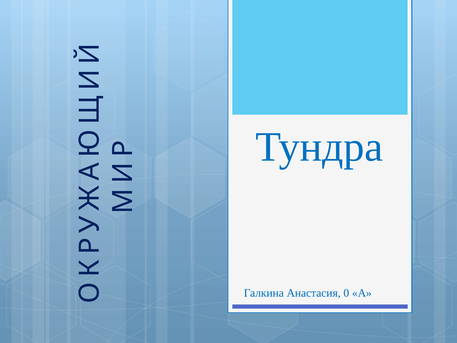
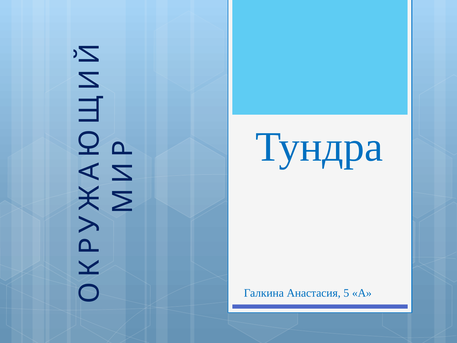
0: 0 -> 5
